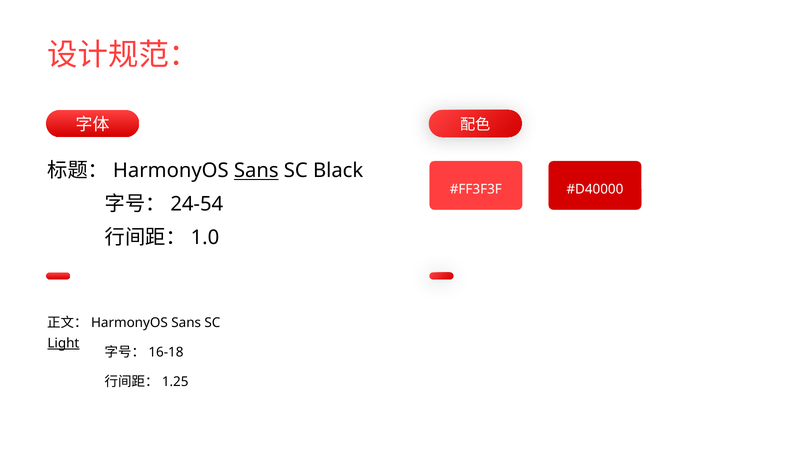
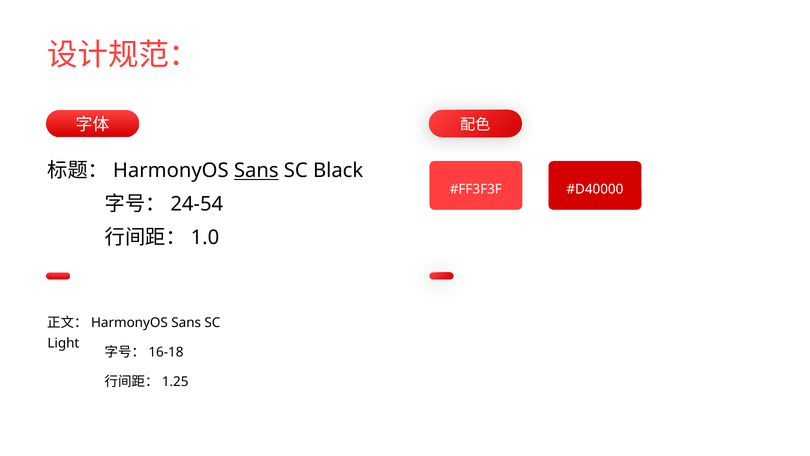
Light underline: present -> none
